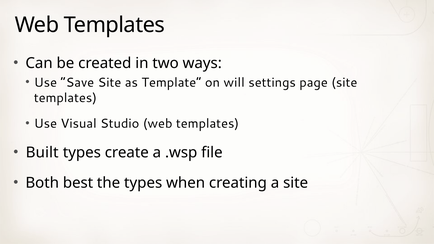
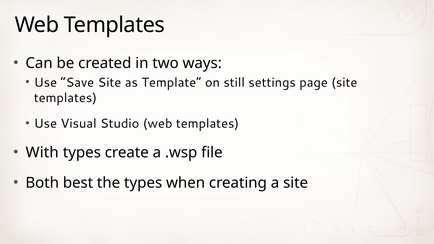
will: will -> still
Built: Built -> With
